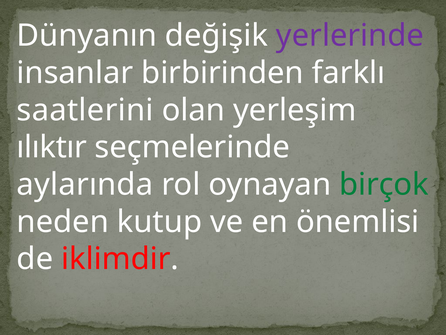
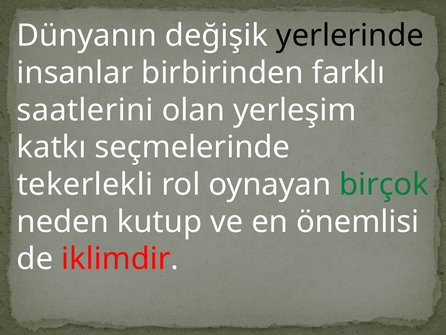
yerlerinde colour: purple -> black
ılıktır: ılıktır -> katkı
aylarında: aylarında -> tekerlekli
